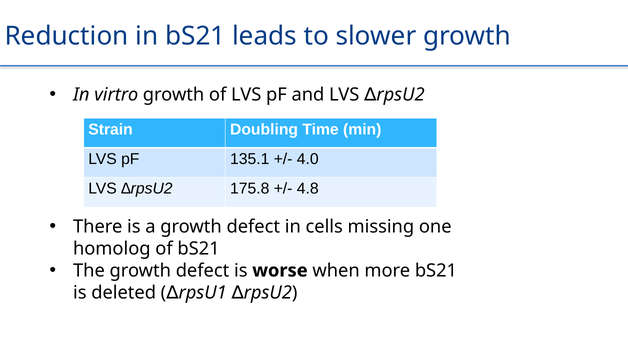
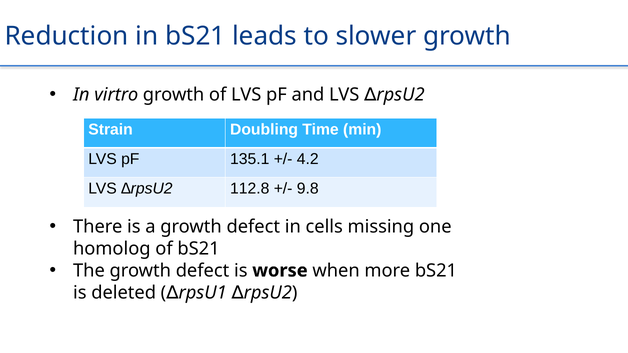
4.0: 4.0 -> 4.2
175.8: 175.8 -> 112.8
4.8: 4.8 -> 9.8
